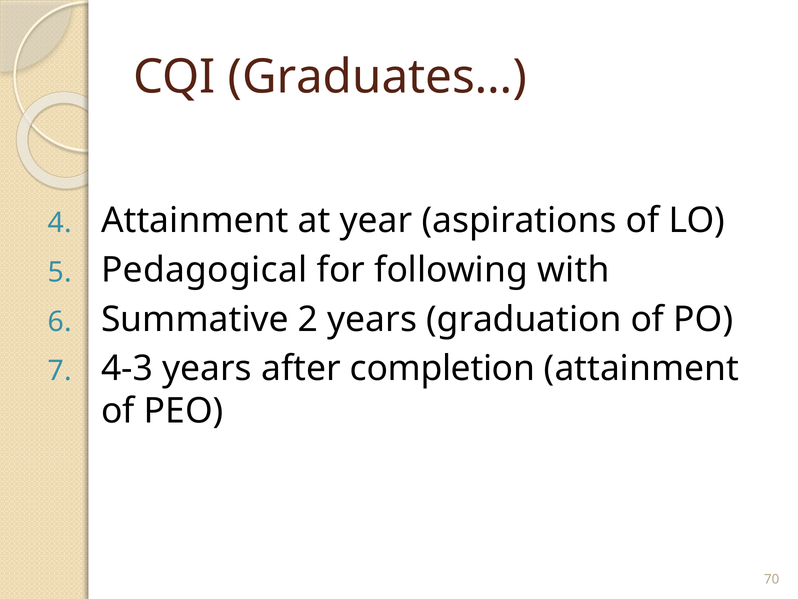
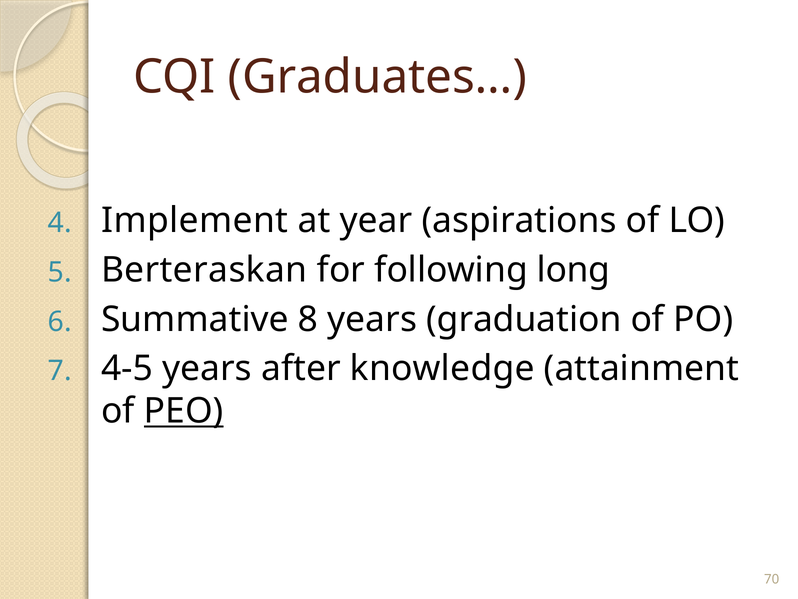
4 Attainment: Attainment -> Implement
Pedagogical: Pedagogical -> Berteraskan
with: with -> long
2: 2 -> 8
4-3: 4-3 -> 4-5
completion: completion -> knowledge
PEO underline: none -> present
